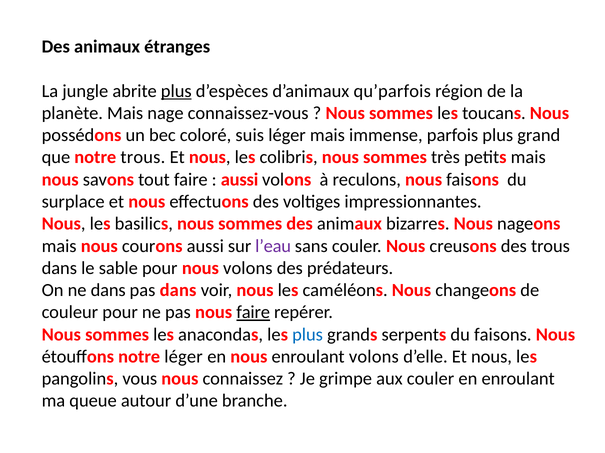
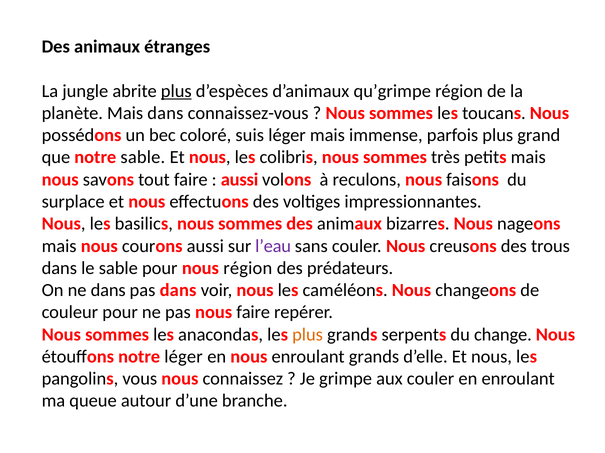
qu’parfois: qu’parfois -> qu’grimpe
Mais nage: nage -> dans
notre trous: trous -> sable
nous volons: volons -> région
faire at (253, 313) underline: present -> none
plus at (308, 335) colour: blue -> orange
du faisons: faisons -> change
enroulant volons: volons -> grands
